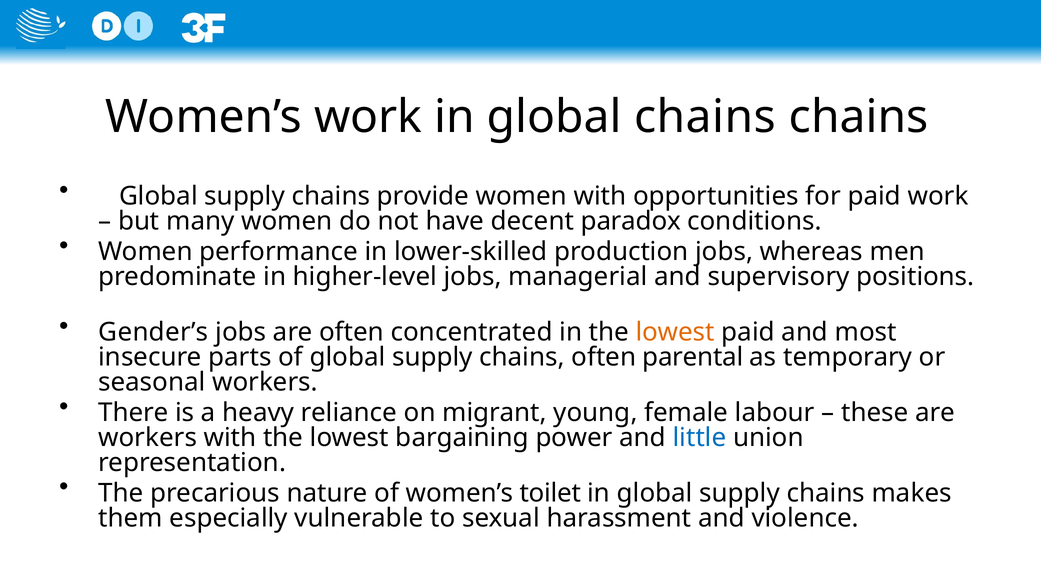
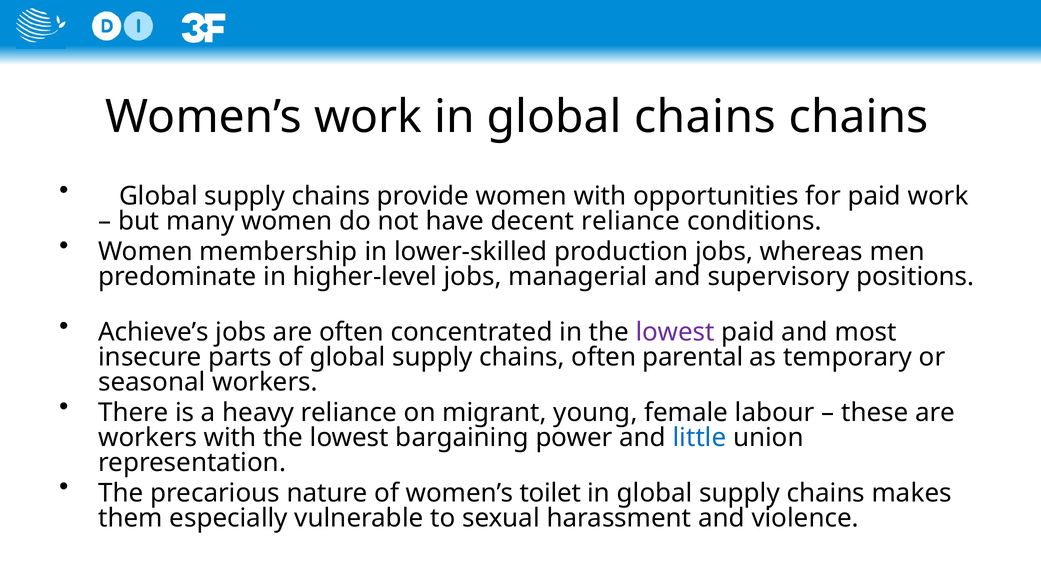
decent paradox: paradox -> reliance
performance: performance -> membership
Gender’s: Gender’s -> Achieve’s
lowest at (675, 332) colour: orange -> purple
